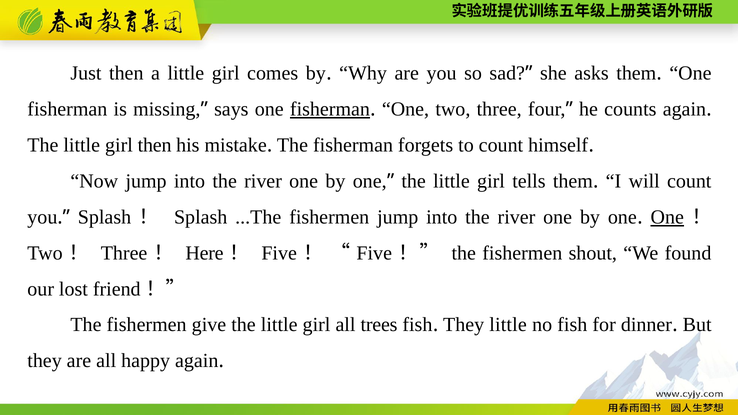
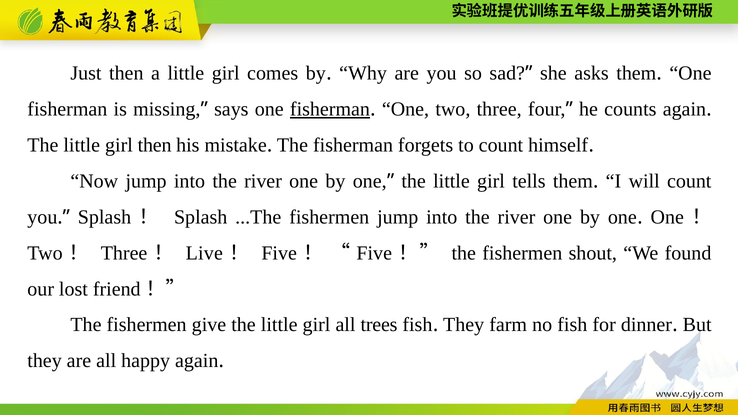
One at (667, 217) underline: present -> none
Here: Here -> Live
They little: little -> farm
